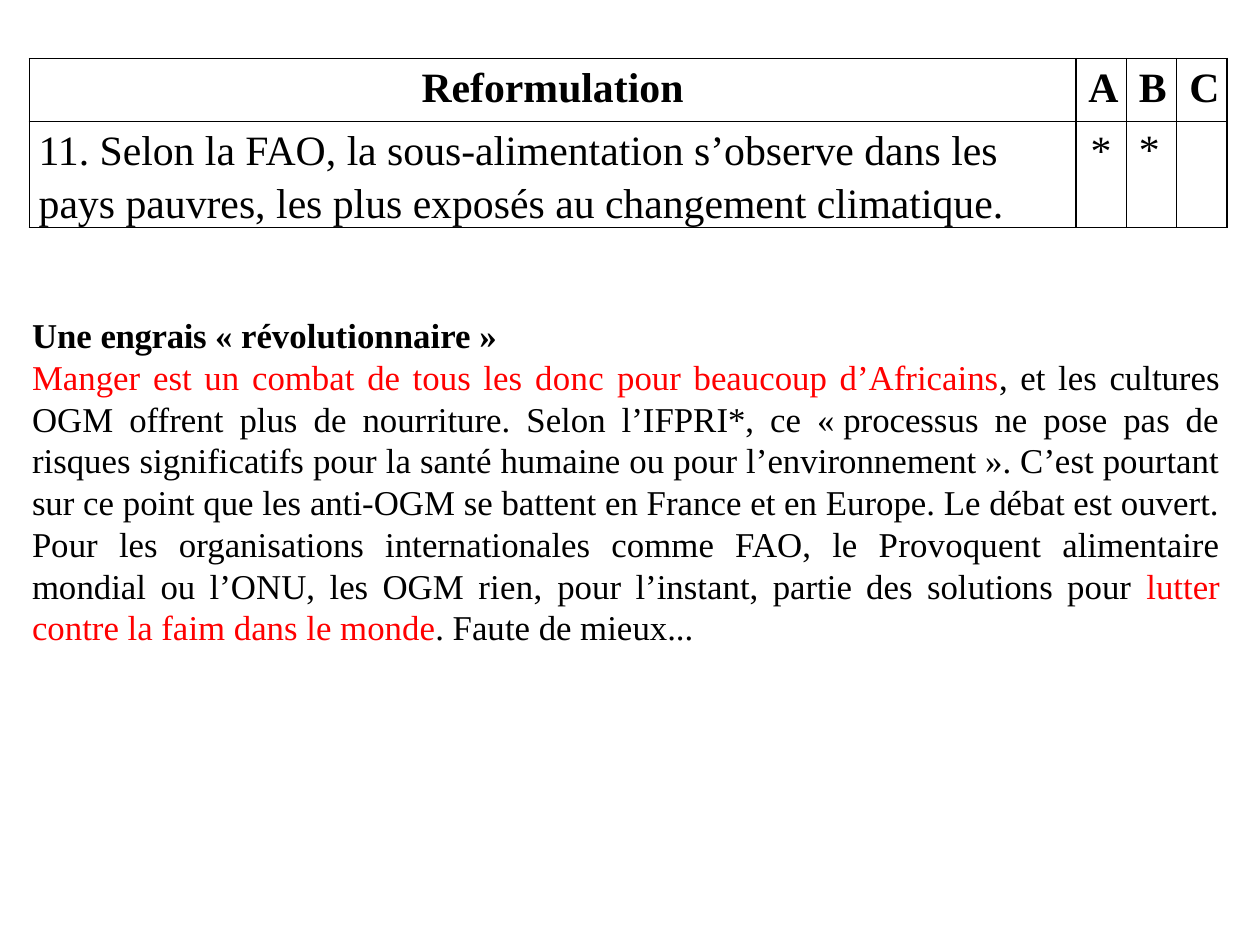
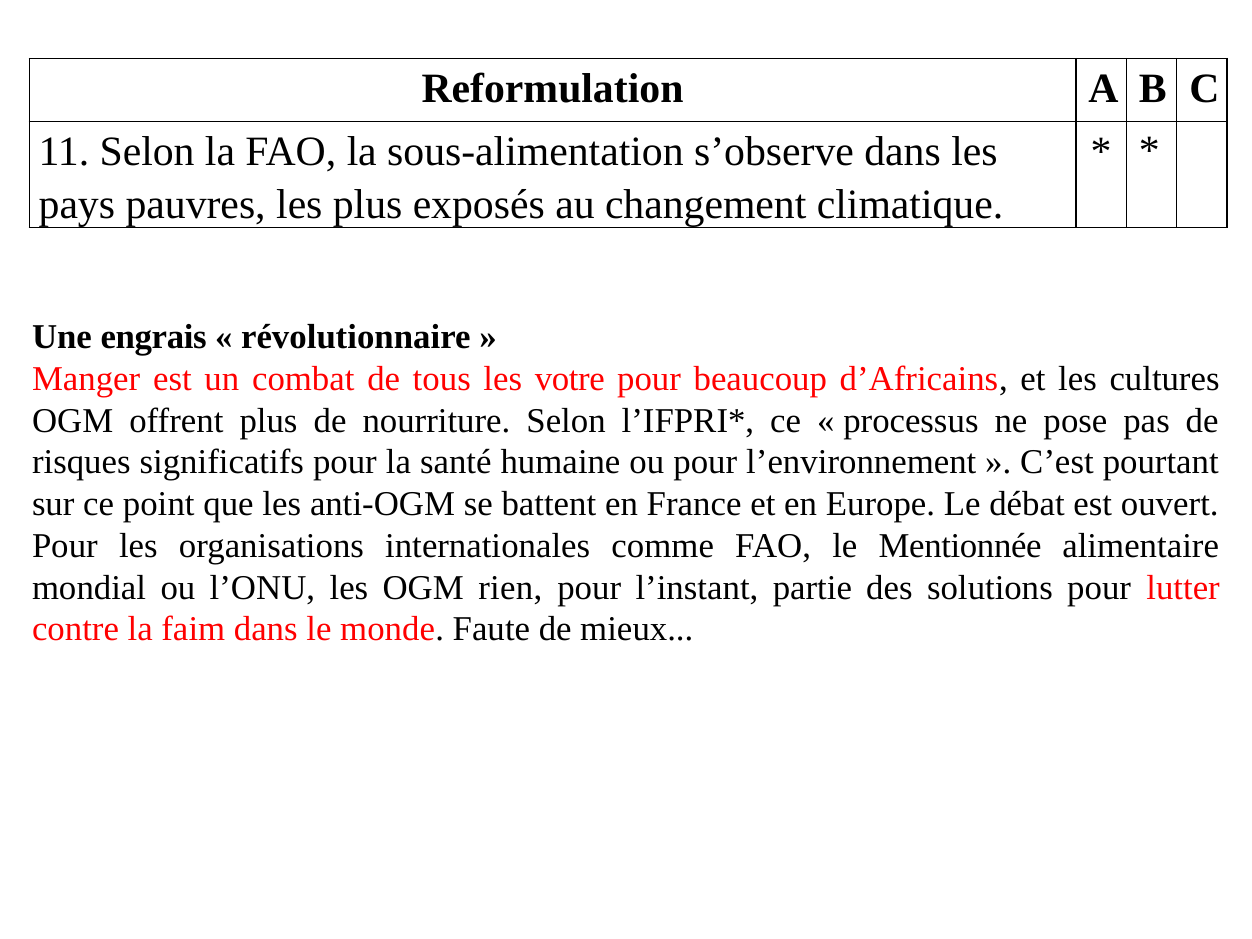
donc: donc -> votre
Provoquent: Provoquent -> Mentionnée
